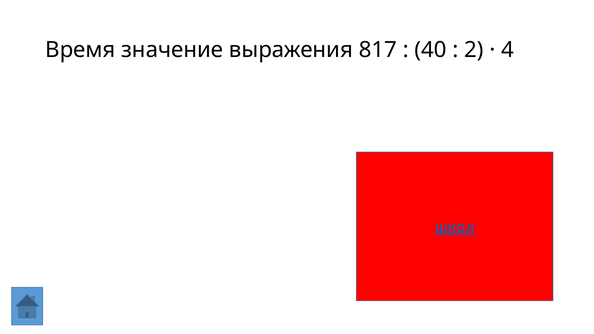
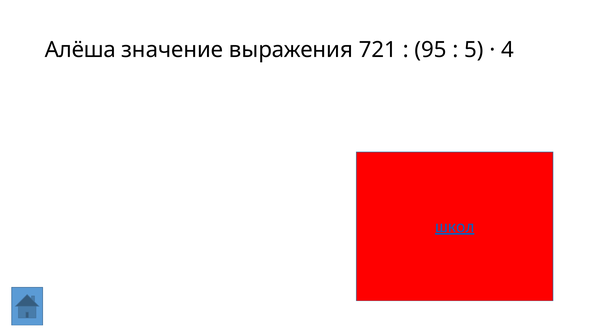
Время: Время -> Алёша
817: 817 -> 721
40: 40 -> 95
2: 2 -> 5
